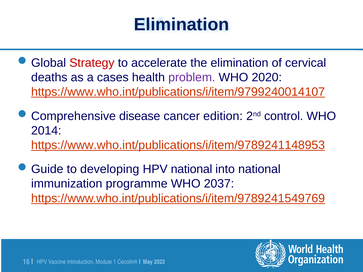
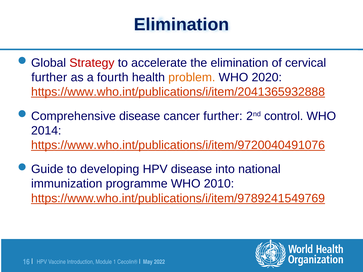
deaths at (49, 77): deaths -> further
cases: cases -> fourth
problem colour: purple -> orange
https://www.who.int/publications/i/item/9799240014107: https://www.who.int/publications/i/item/9799240014107 -> https://www.who.int/publications/i/item/2041365932888
cancer edition: edition -> further
https://www.who.int/publications/i/item/9789241148953: https://www.who.int/publications/i/item/9789241148953 -> https://www.who.int/publications/i/item/9720040491076
HPV national: national -> disease
2037: 2037 -> 2010
